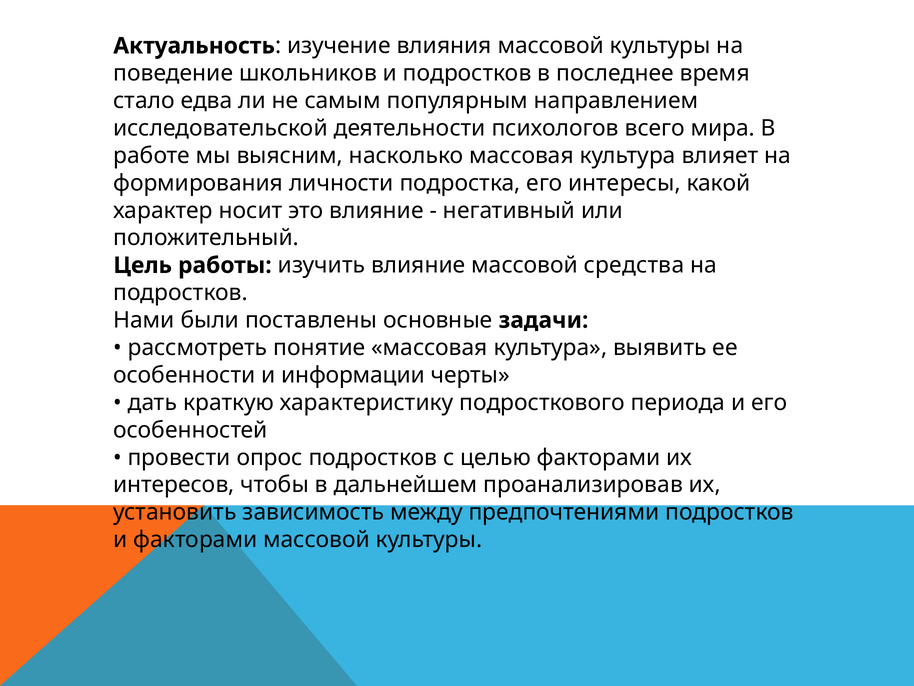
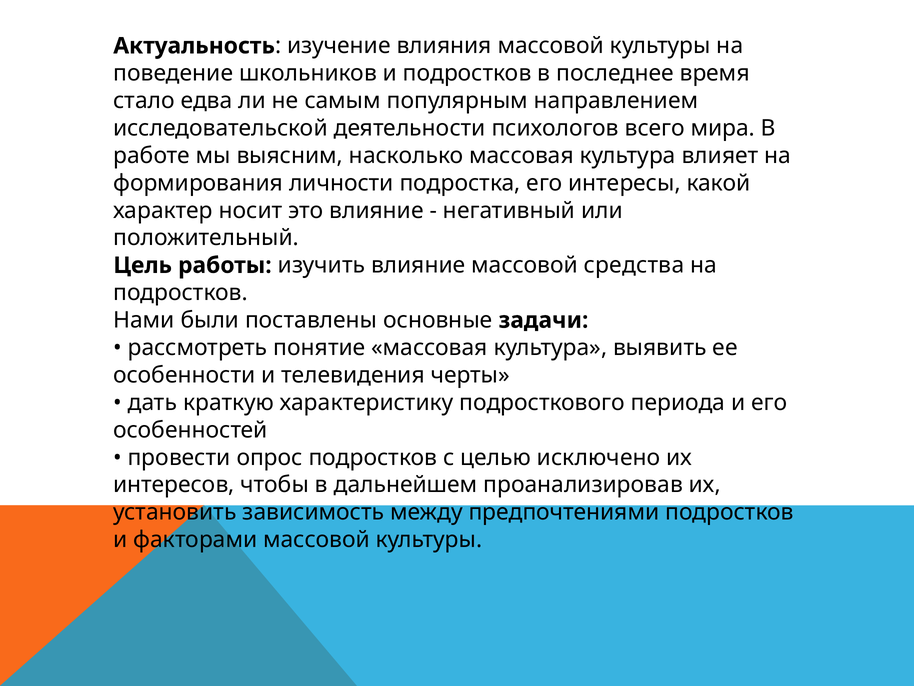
информации: информации -> телевидения
целью факторами: факторами -> исключено
